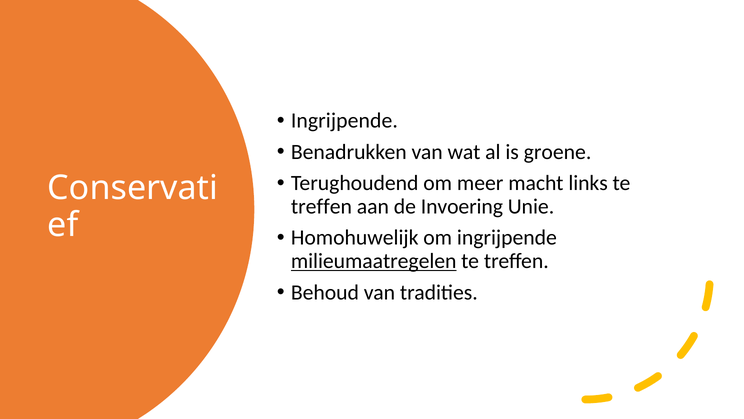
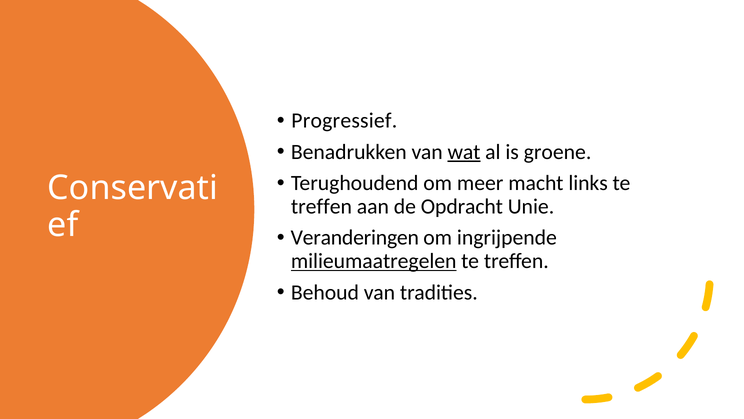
Ingrijpende at (344, 121): Ingrijpende -> Progressief
wat underline: none -> present
Invoering: Invoering -> Opdracht
Homohuwelijk: Homohuwelijk -> Veranderingen
